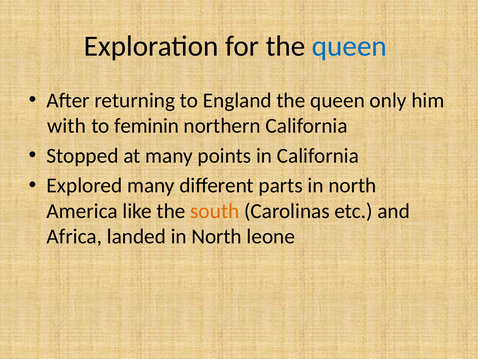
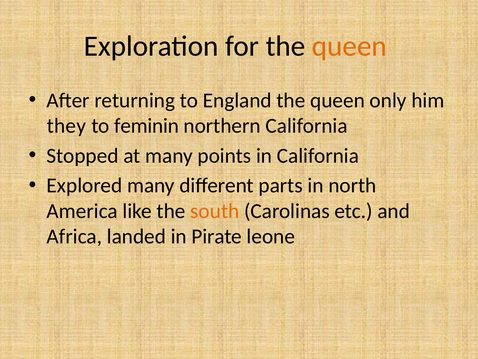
queen at (349, 46) colour: blue -> orange
with: with -> they
landed in North: North -> Pirate
